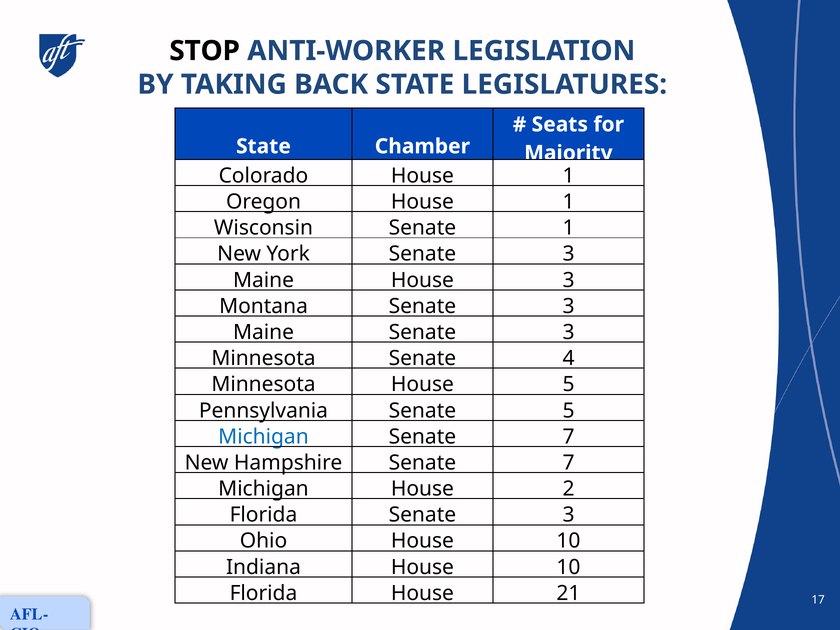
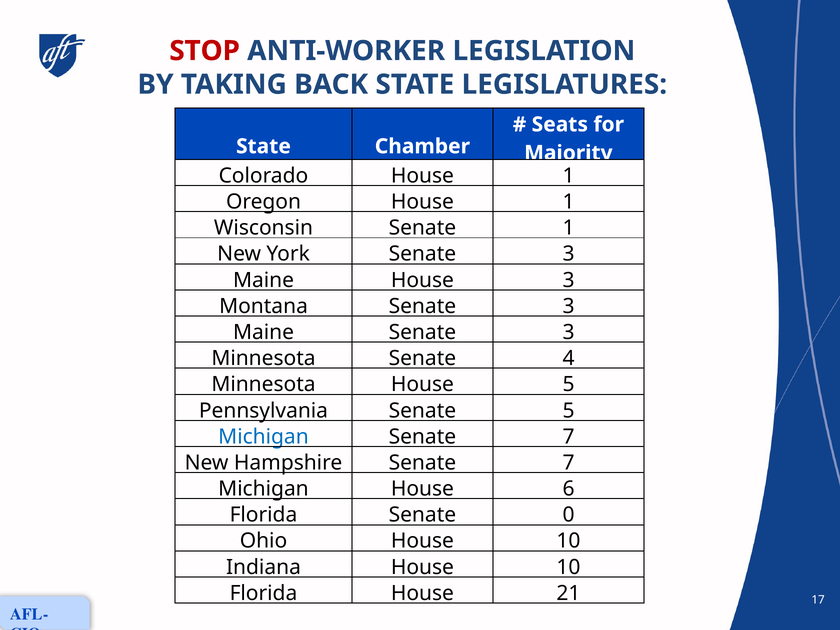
STOP colour: black -> red
2: 2 -> 6
Florida Senate 3: 3 -> 0
